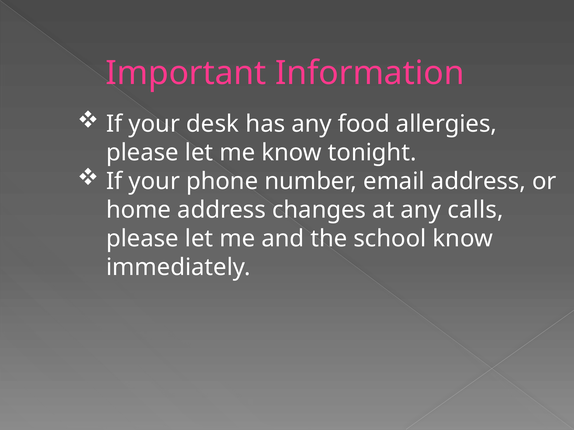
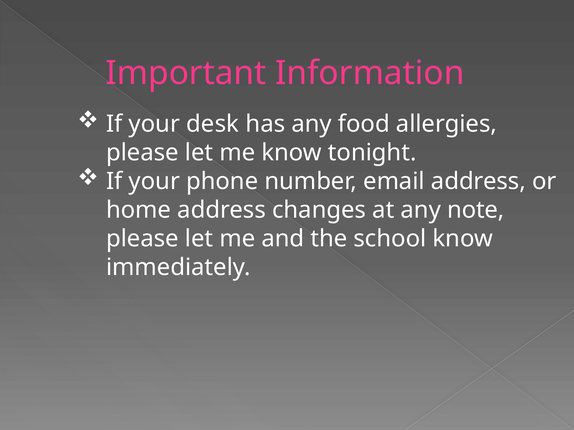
calls: calls -> note
